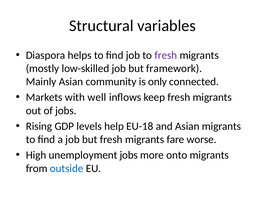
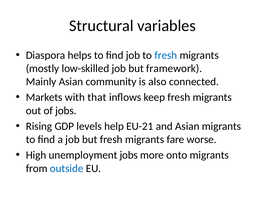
fresh at (166, 55) colour: purple -> blue
only: only -> also
well: well -> that
EU-18: EU-18 -> EU-21
